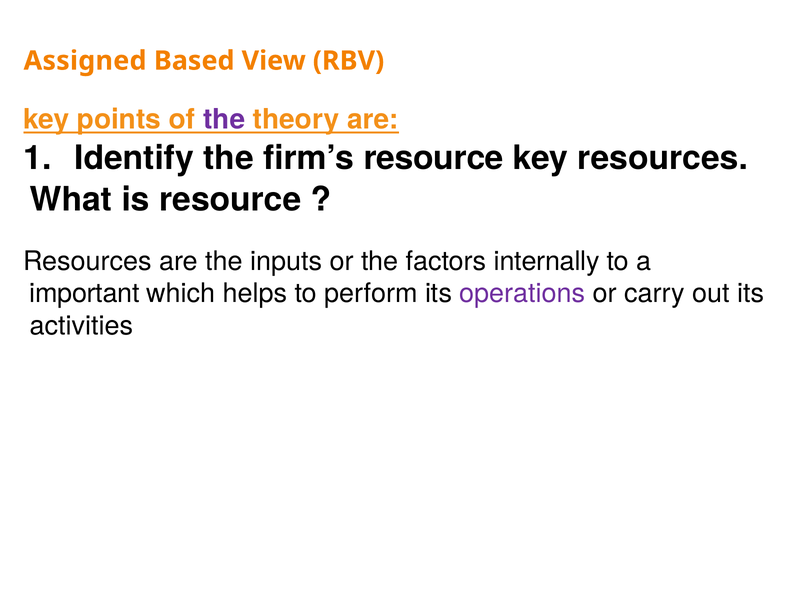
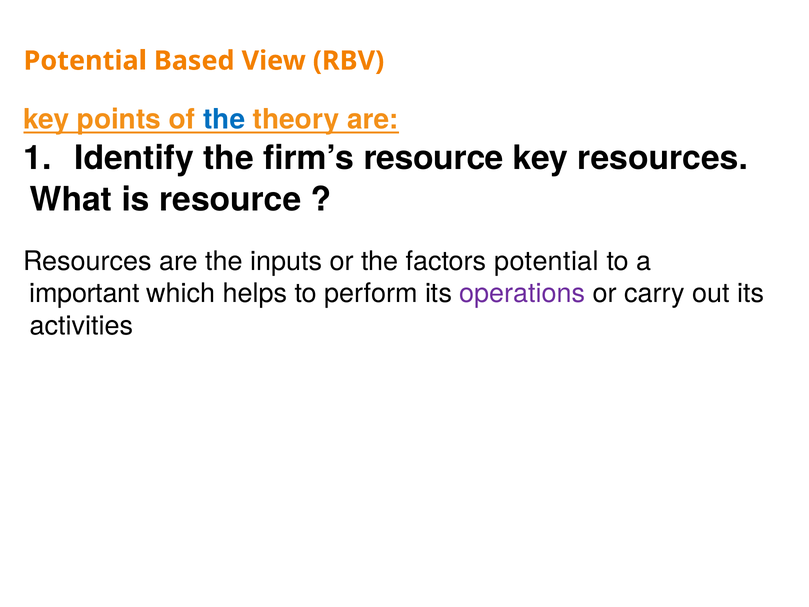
Assigned at (85, 61): Assigned -> Potential
the at (224, 120) colour: purple -> blue
factors internally: internally -> potential
